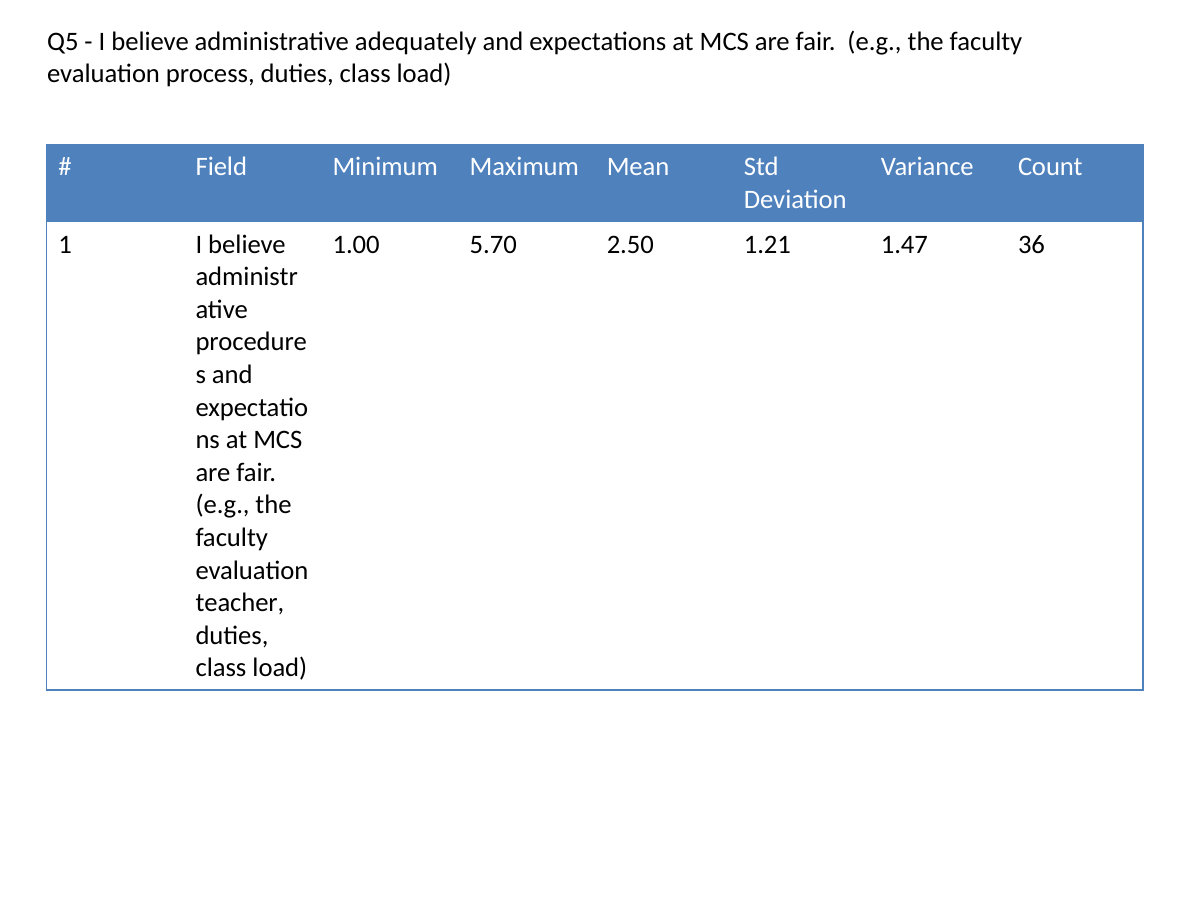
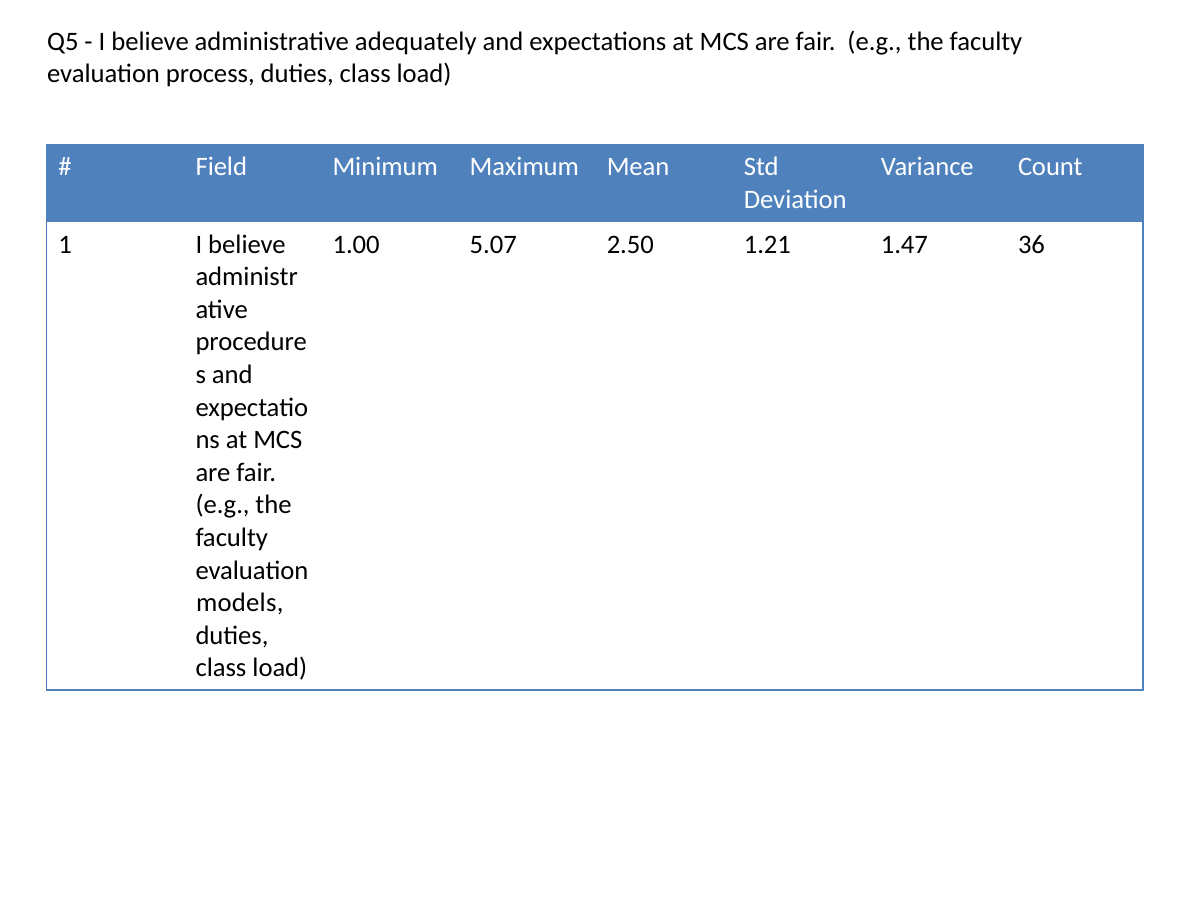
5.70: 5.70 -> 5.07
teacher: teacher -> models
